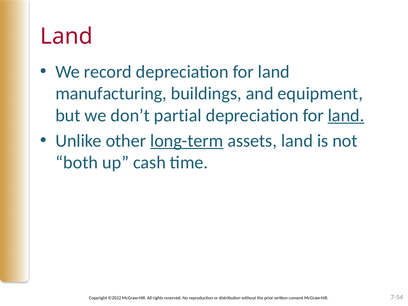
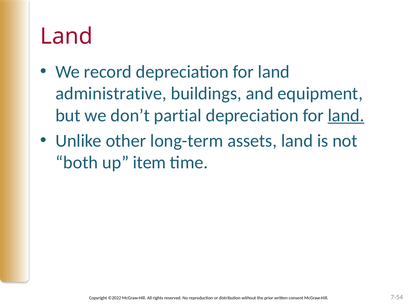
manufacturing: manufacturing -> administrative
long-term underline: present -> none
cash: cash -> item
